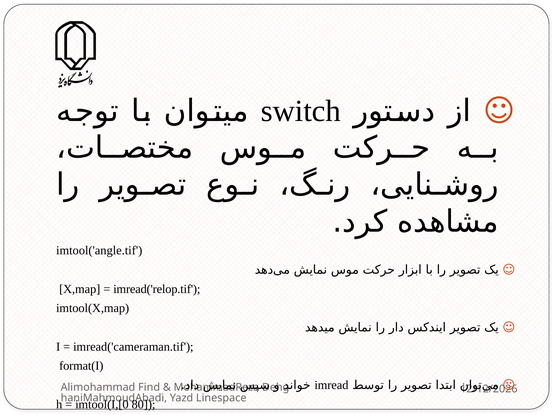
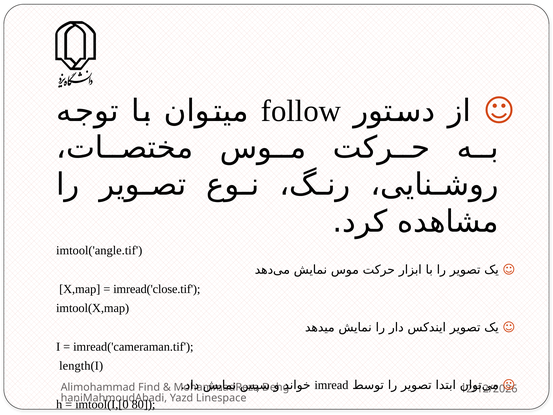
switch: switch -> follow
imread('relop.tif: imread('relop.tif -> imread('close.tif
format(I: format(I -> length(I
